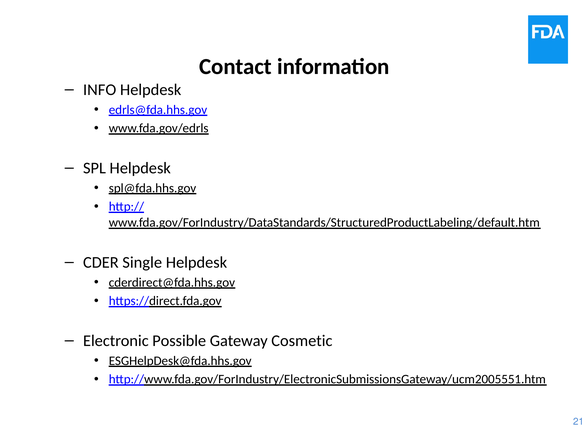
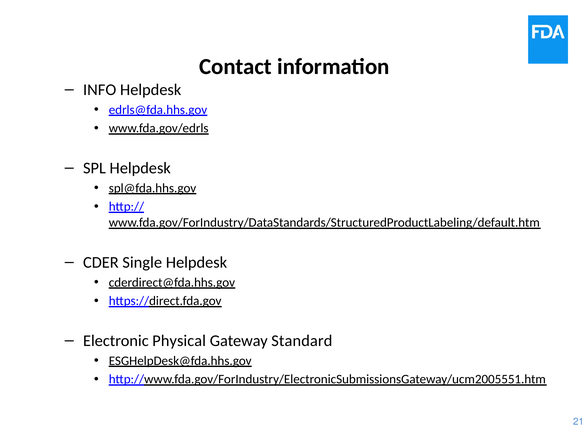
Possible: Possible -> Physical
Cosmetic: Cosmetic -> Standard
